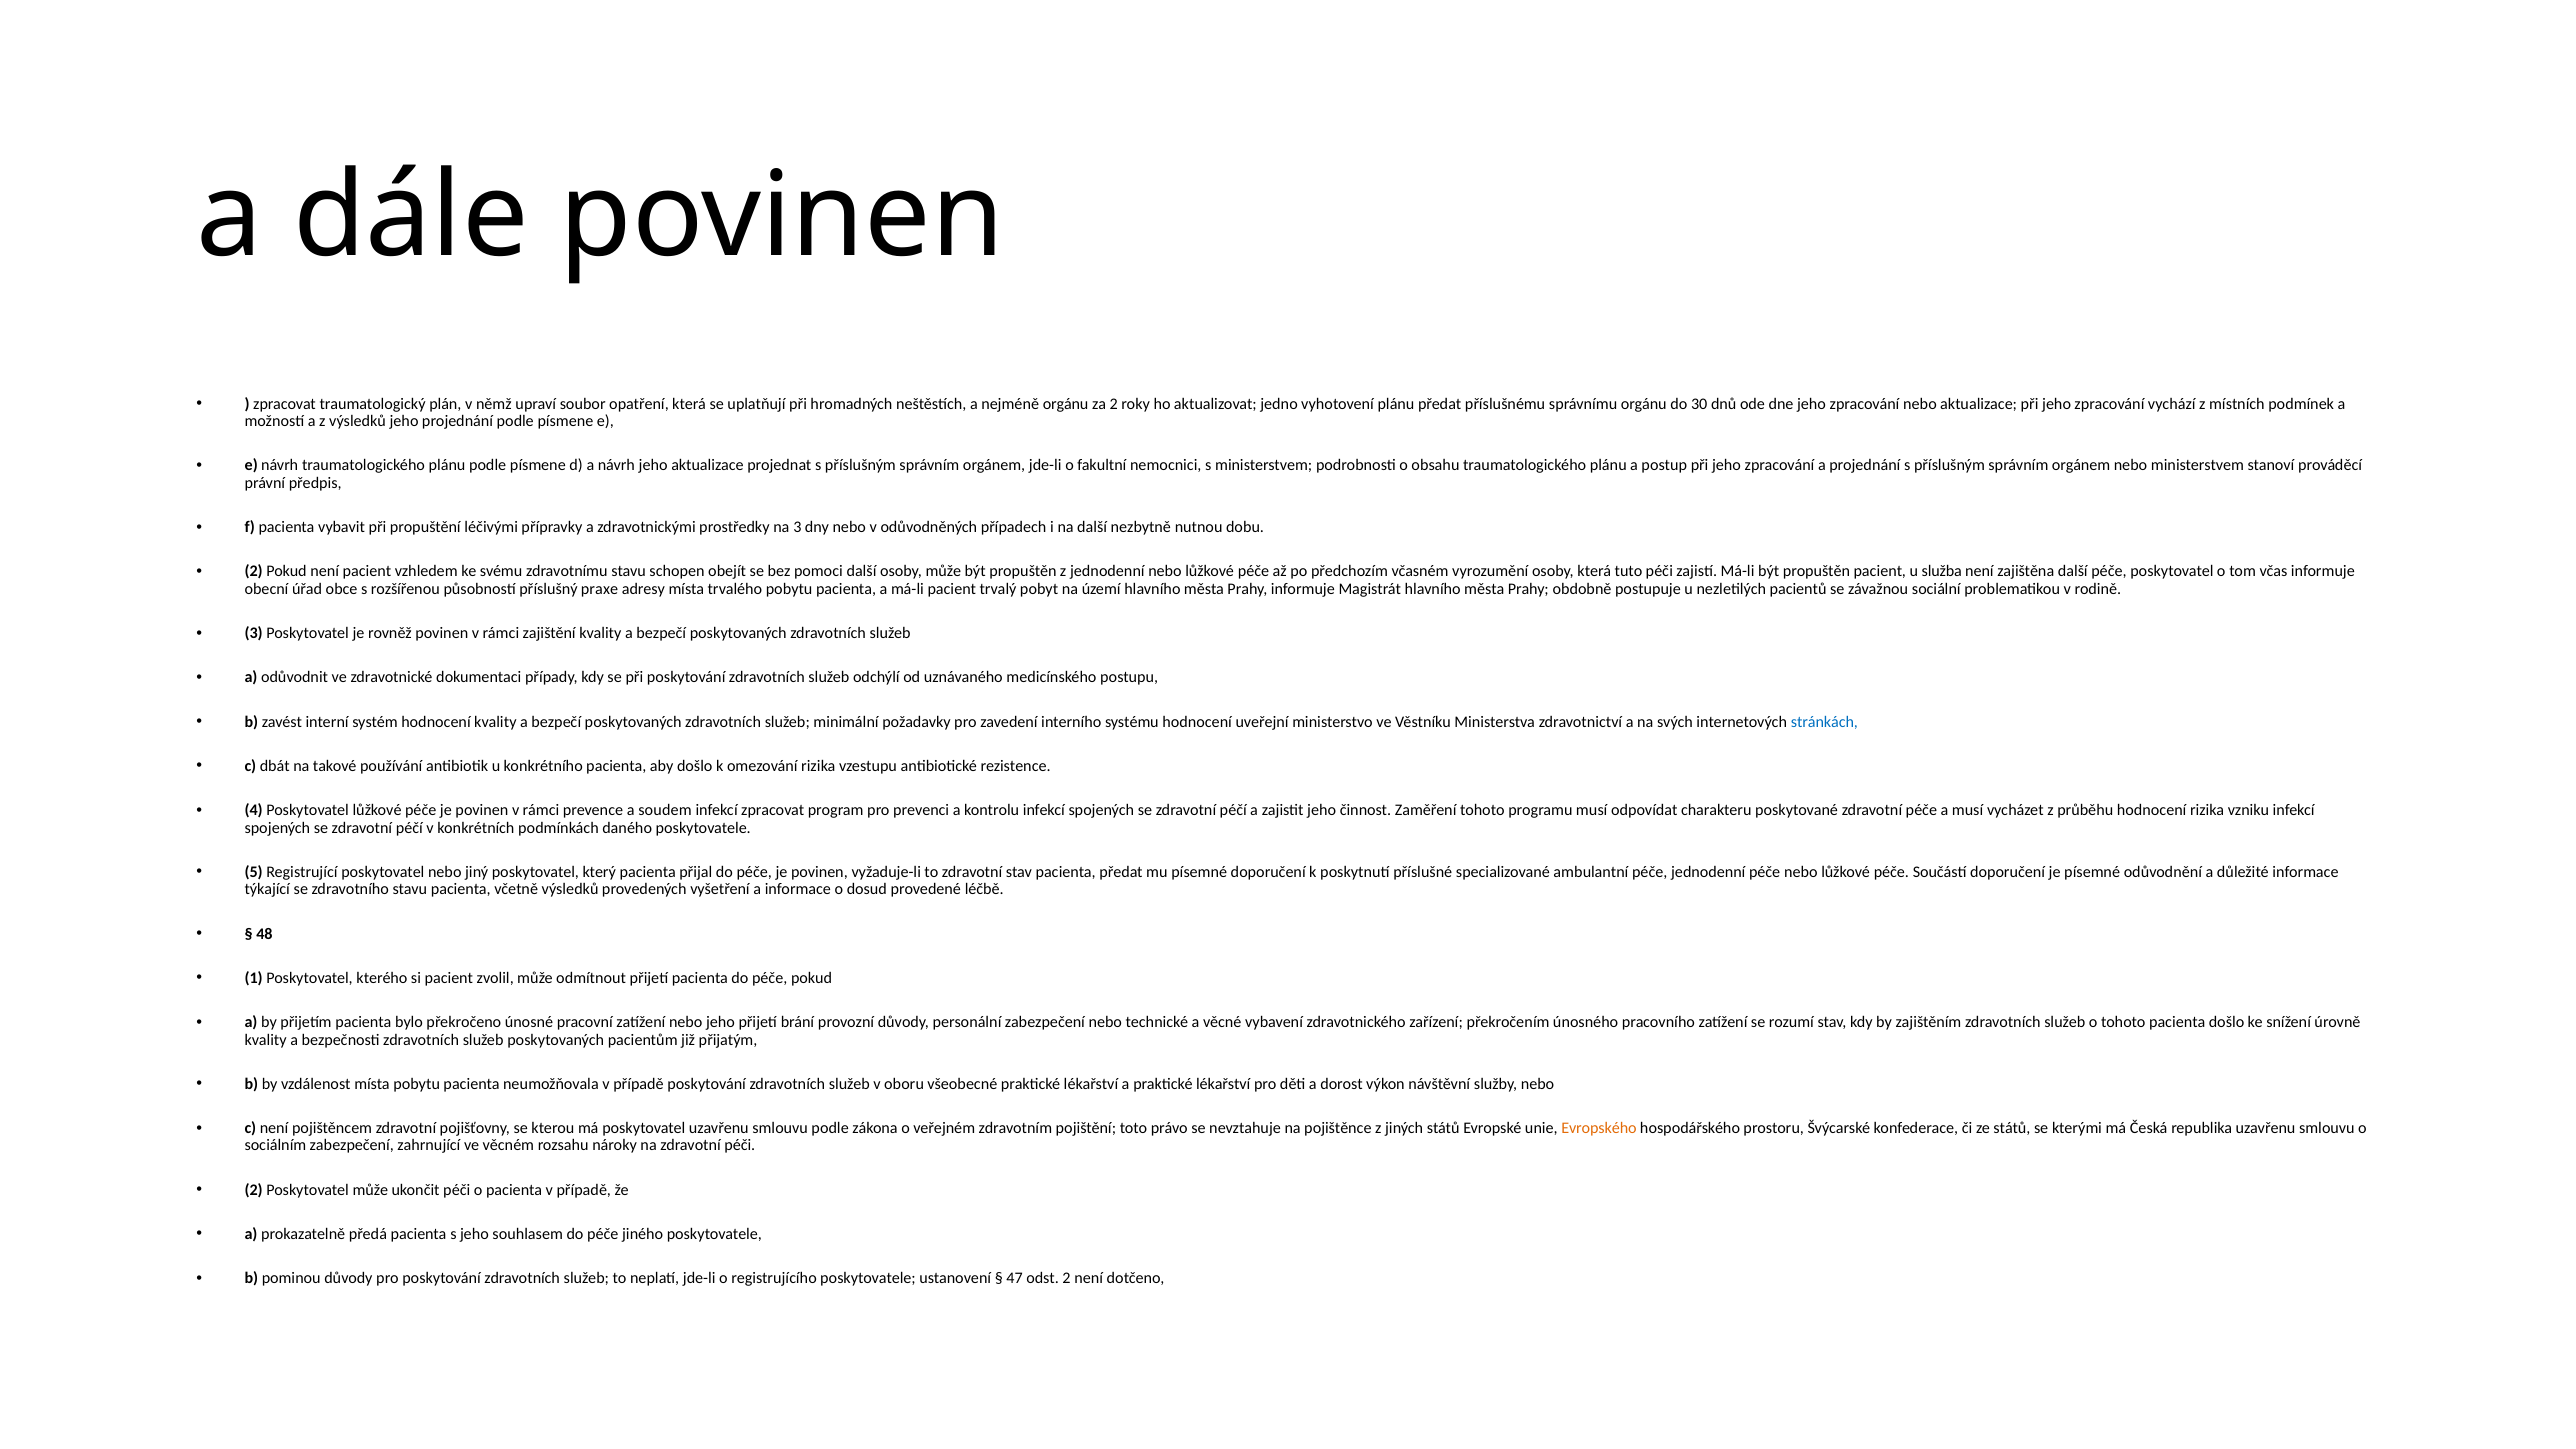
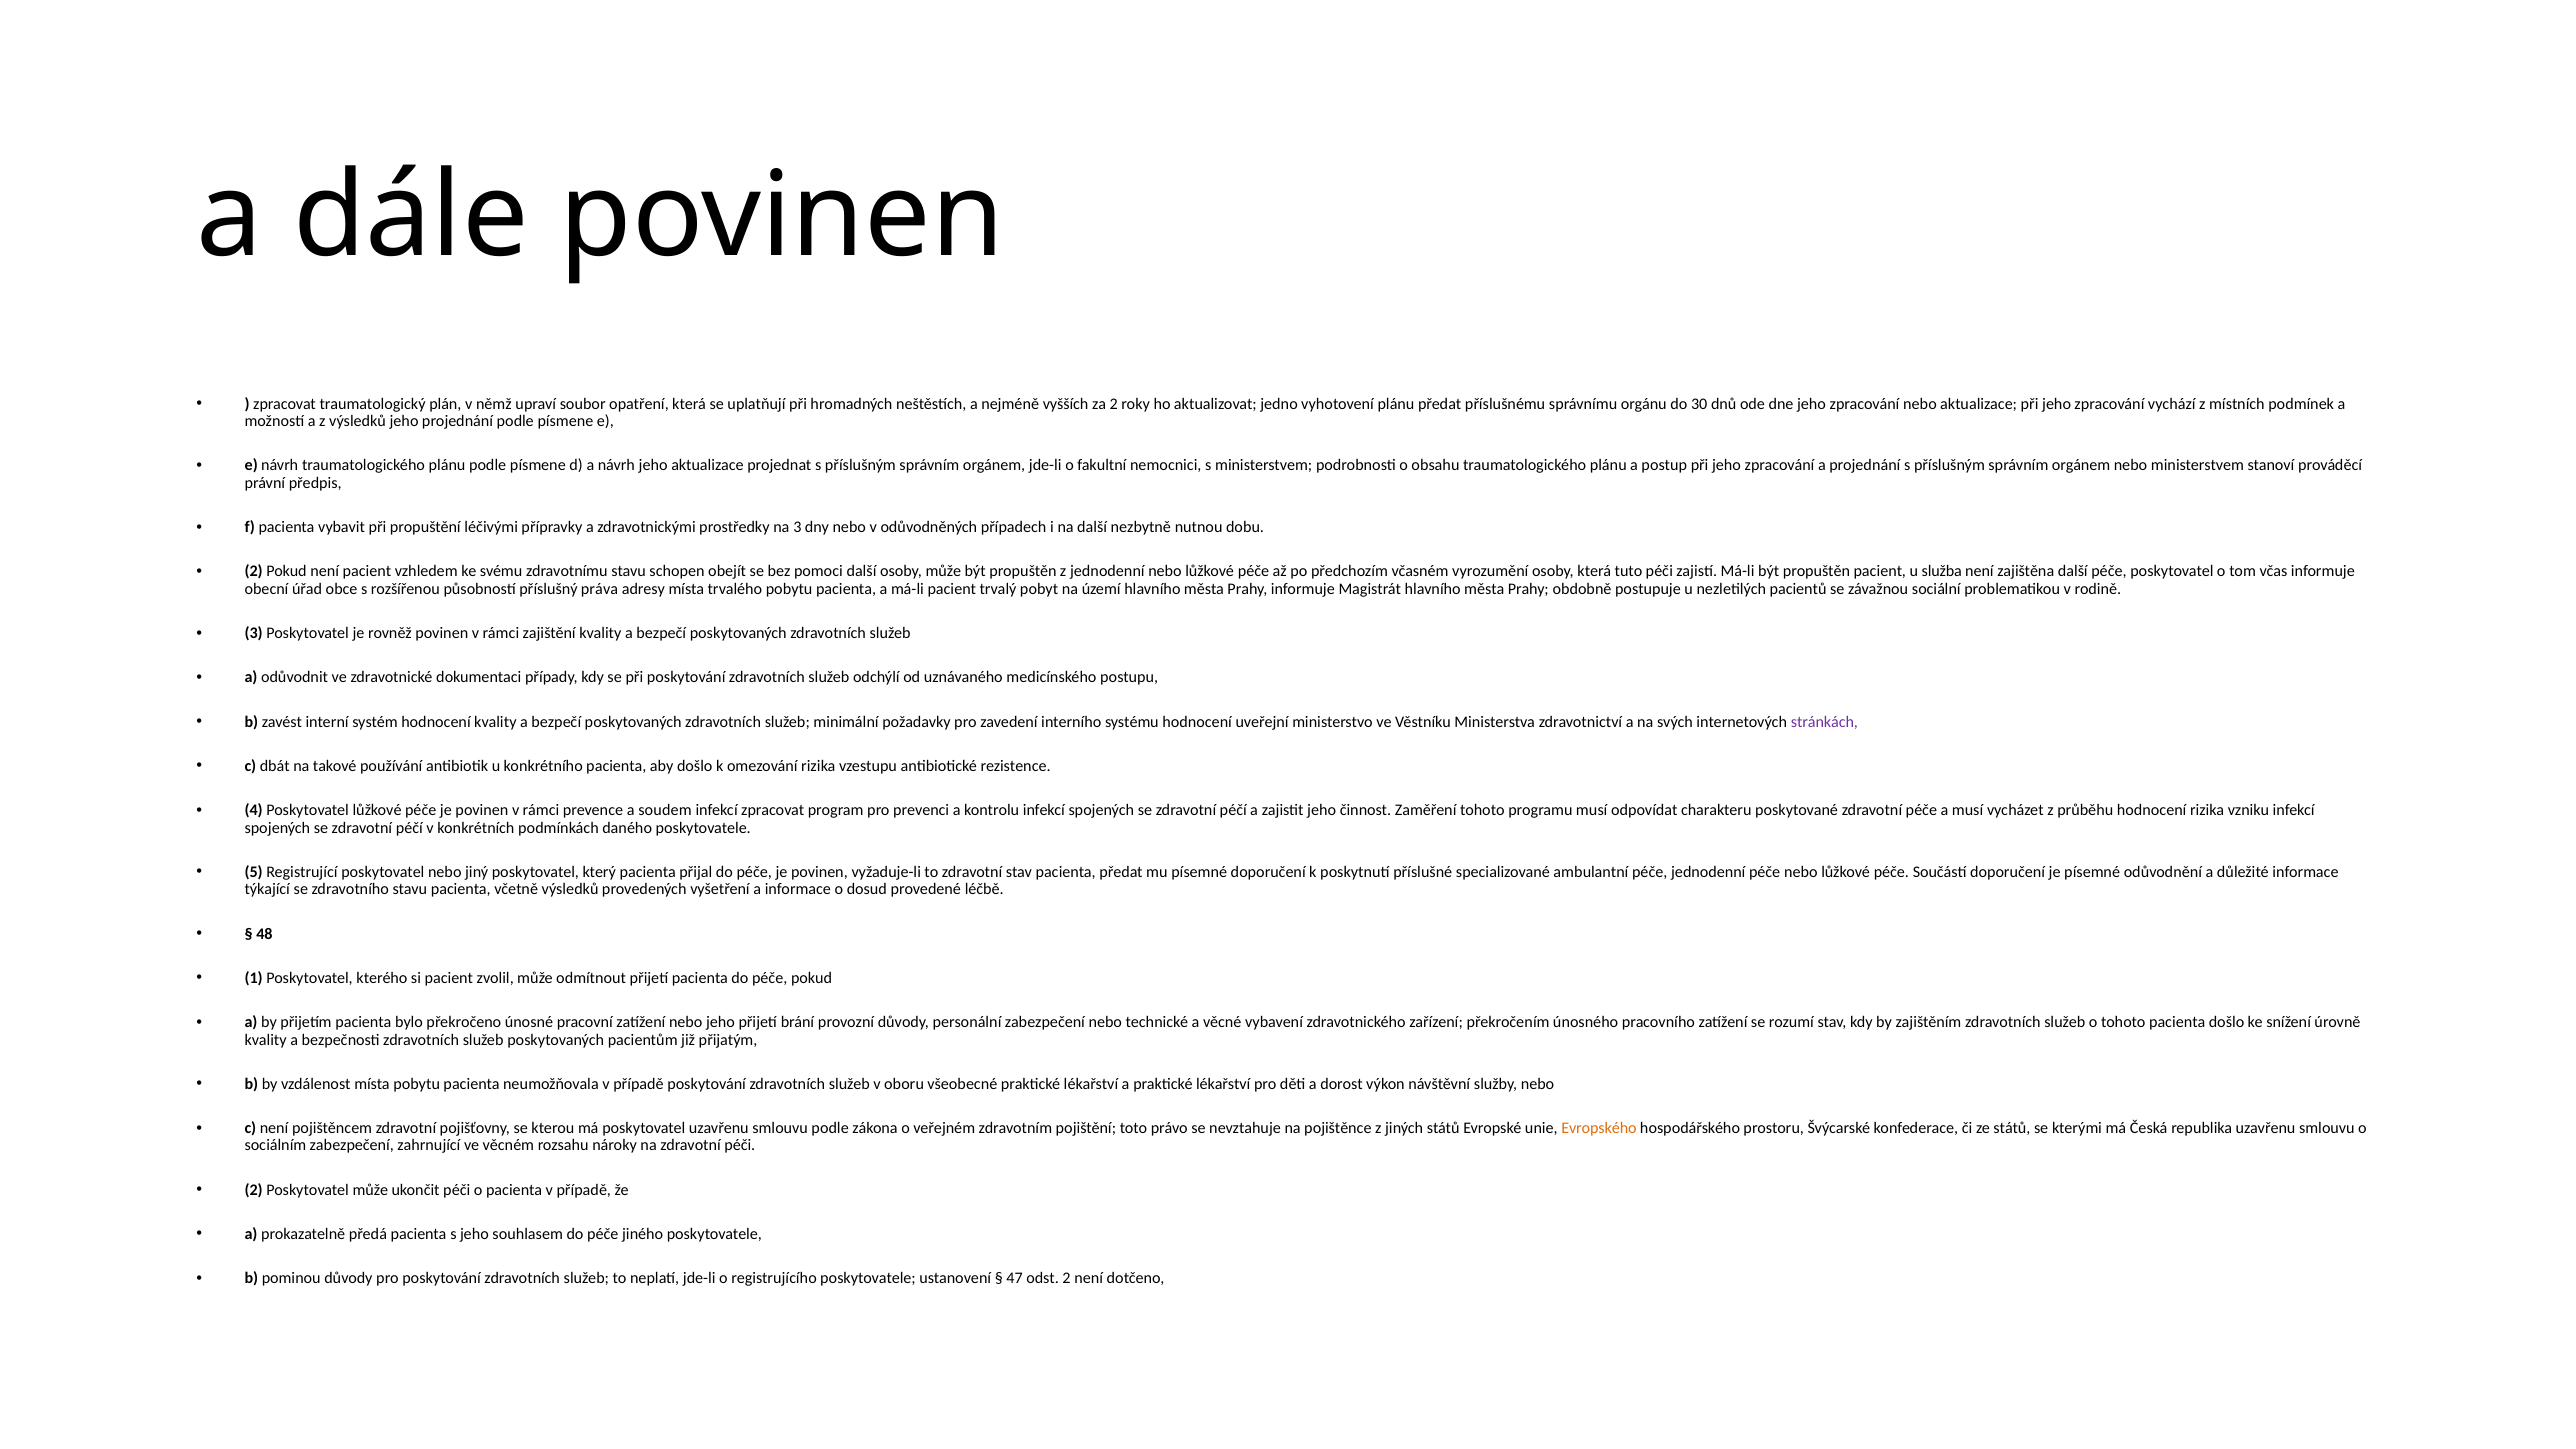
nejméně orgánu: orgánu -> vyšších
praxe: praxe -> práva
stránkách colour: blue -> purple
